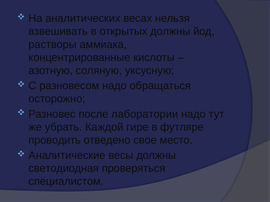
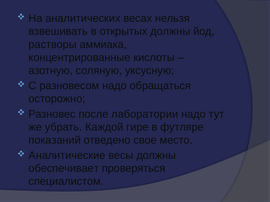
проводить: проводить -> показаний
светодиодная: светодиодная -> обеспечивает
